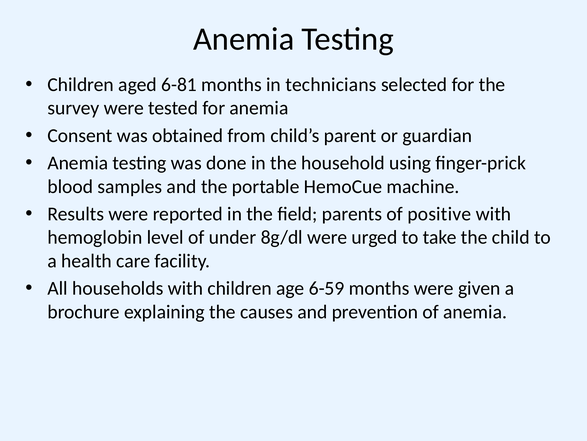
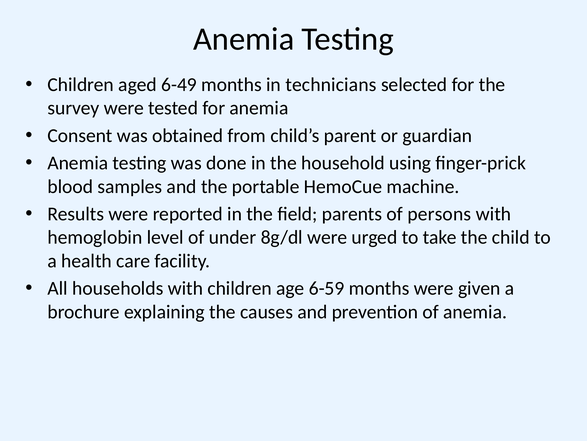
6-81: 6-81 -> 6-49
positive: positive -> persons
